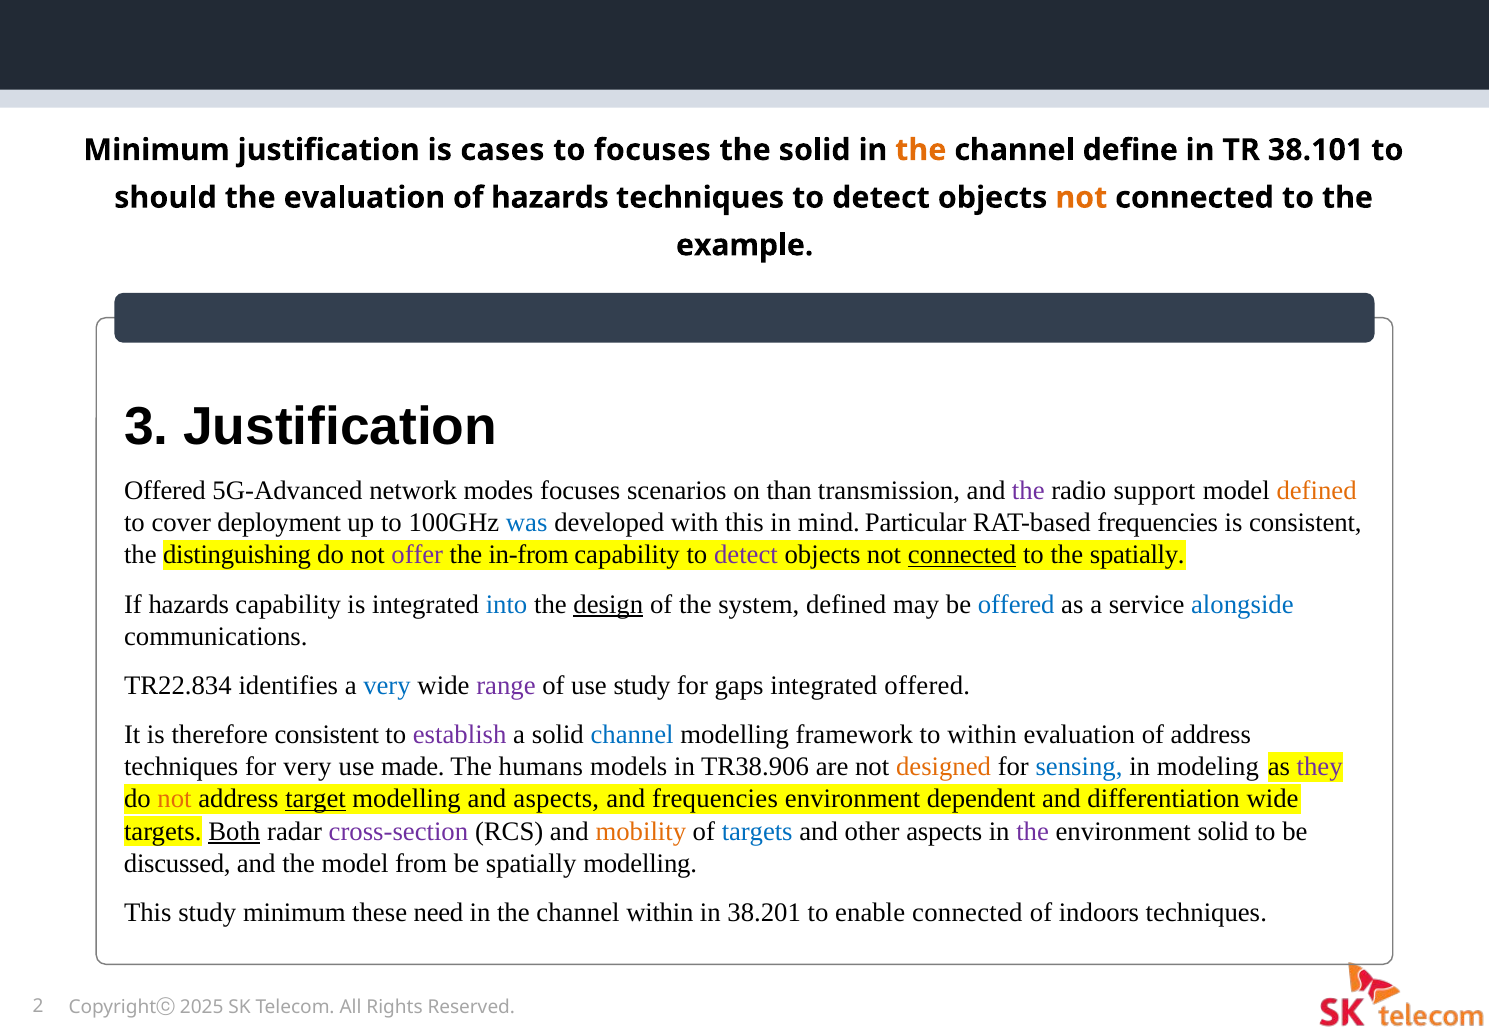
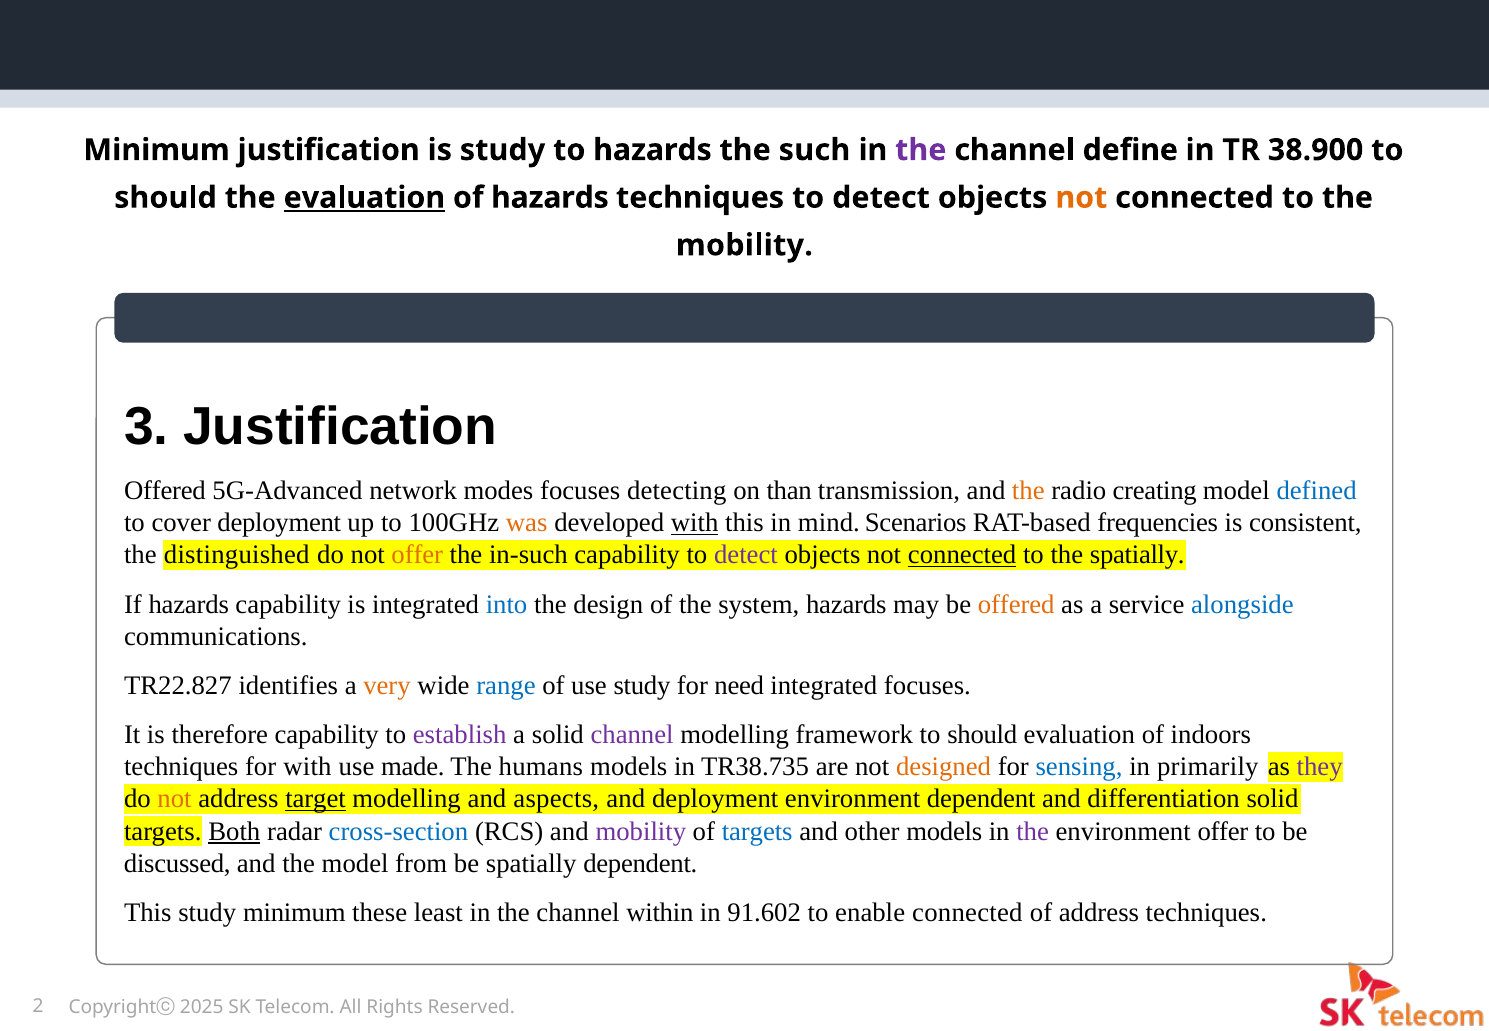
is cases: cases -> study
to focuses: focuses -> hazards
the solid: solid -> such
the at (921, 150) colour: orange -> purple
38.101: 38.101 -> 38.900
evaluation at (364, 198) underline: none -> present
example at (745, 245): example -> mobility
scenarios: scenarios -> detecting
the at (1028, 491) colour: purple -> orange
support: support -> creating
defined at (1317, 491) colour: orange -> blue
was colour: blue -> orange
with at (695, 523) underline: none -> present
Particular: Particular -> Scenarios
distinguishing: distinguishing -> distinguished
offer at (417, 555) colour: purple -> orange
in-from: in-from -> in-such
design underline: present -> none
system defined: defined -> hazards
offered at (1016, 604) colour: blue -> orange
TR22.834: TR22.834 -> TR22.827
very at (387, 686) colour: blue -> orange
range colour: purple -> blue
gaps: gaps -> need
integrated offered: offered -> focuses
therefore consistent: consistent -> capability
channel at (632, 735) colour: blue -> purple
framework to within: within -> should
of address: address -> indoors
for very: very -> with
TR38.906: TR38.906 -> TR38.735
modeling: modeling -> primarily
and frequencies: frequencies -> deployment
differentiation wide: wide -> solid
cross-section colour: purple -> blue
mobility at (641, 831) colour: orange -> purple
other aspects: aspects -> models
environment solid: solid -> offer
spatially modelling: modelling -> dependent
need: need -> least
38.201: 38.201 -> 91.602
of indoors: indoors -> address
